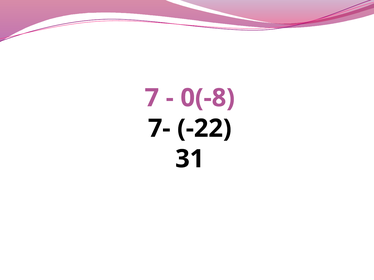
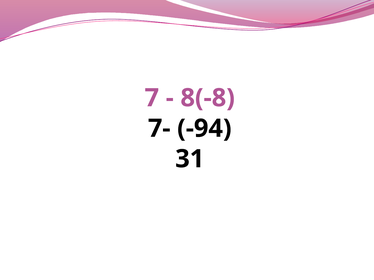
0(-8: 0(-8 -> 8(-8
-22: -22 -> -94
